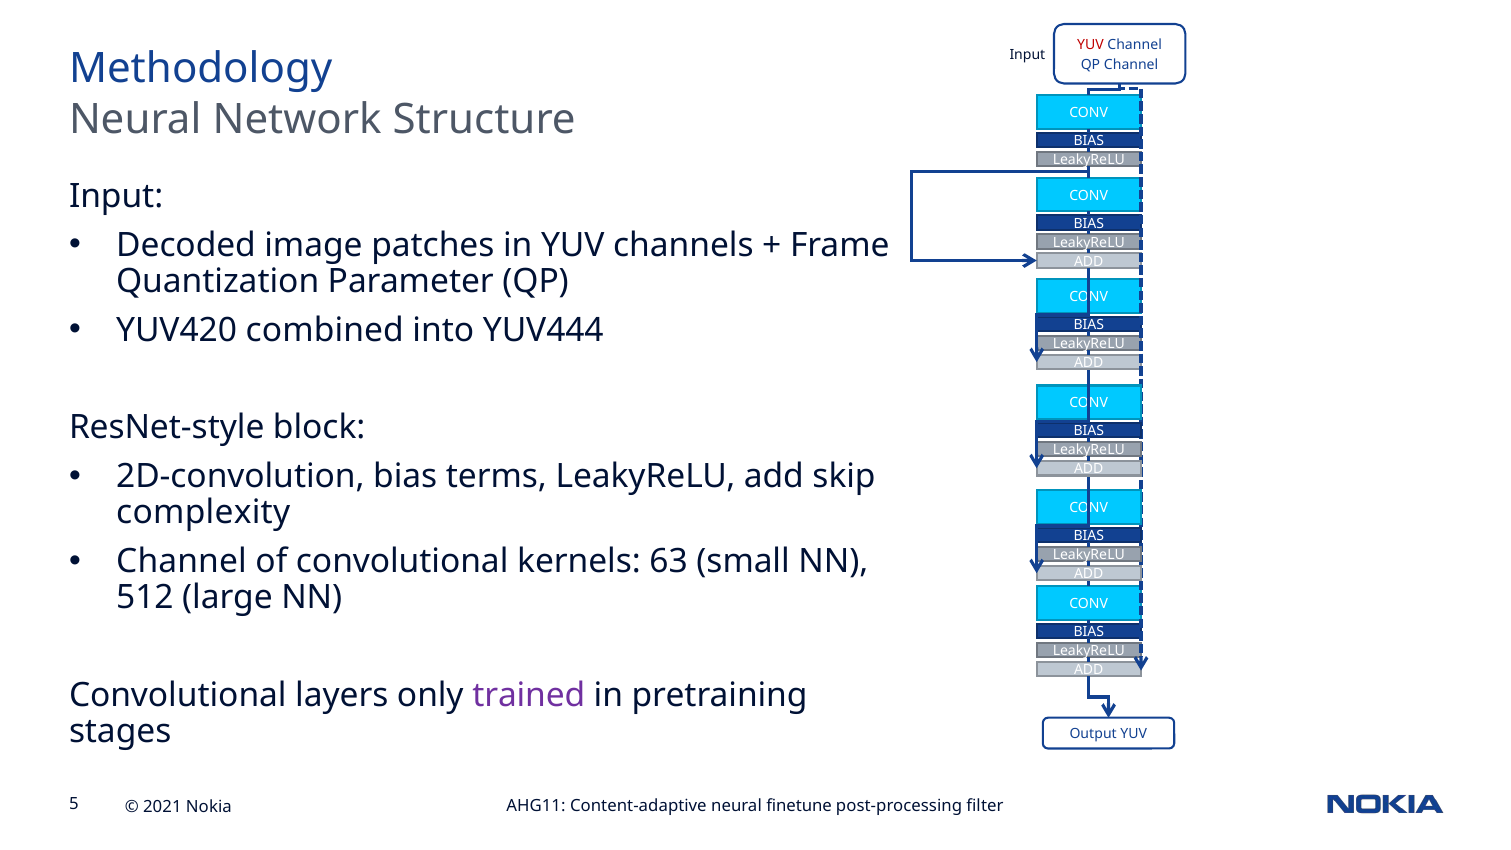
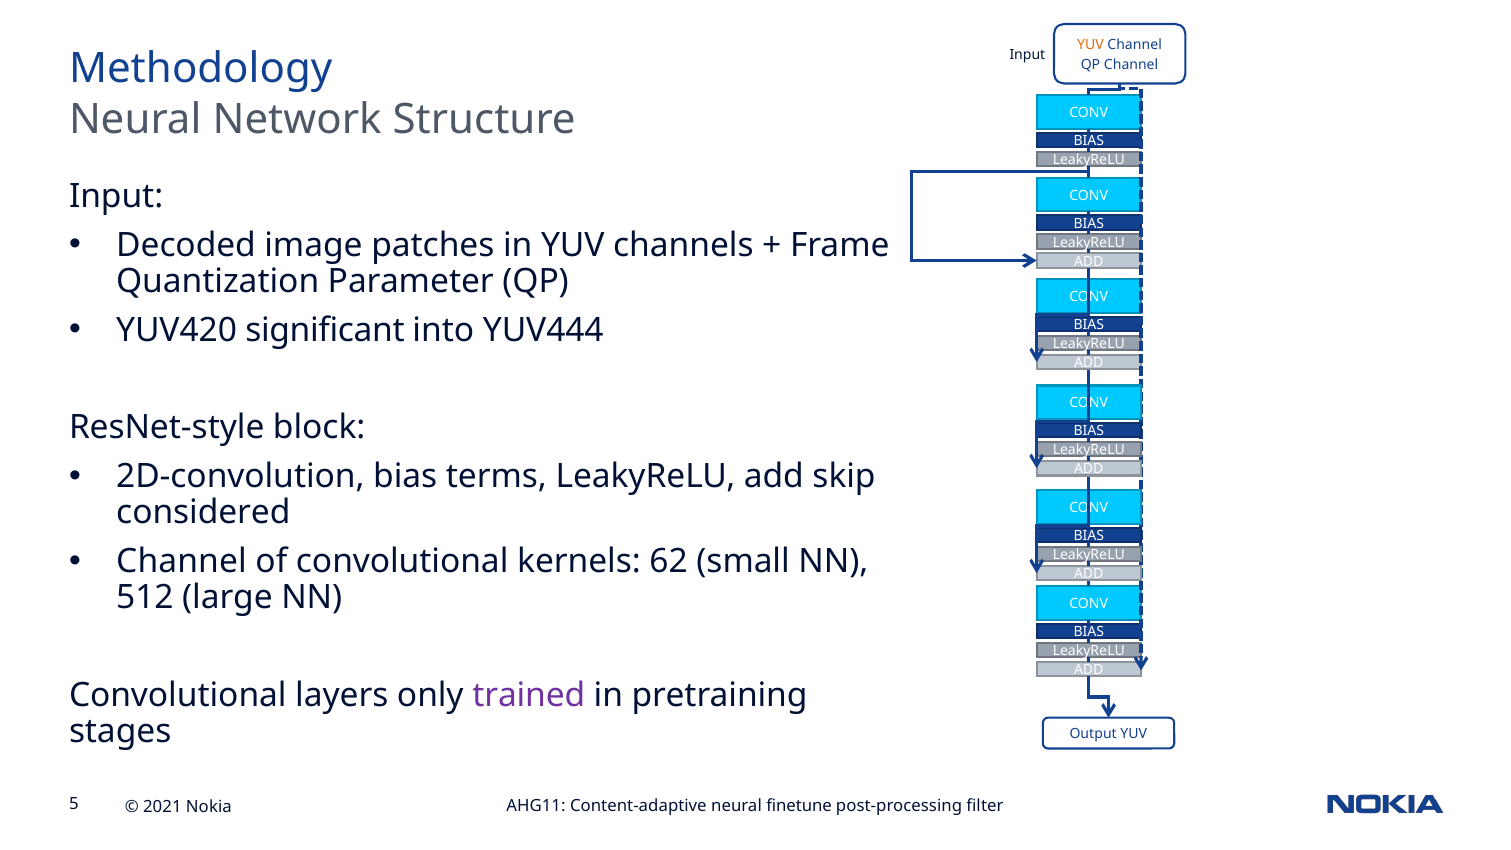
YUV at (1090, 44) colour: red -> orange
combined: combined -> significant
complexity: complexity -> considered
63: 63 -> 62
